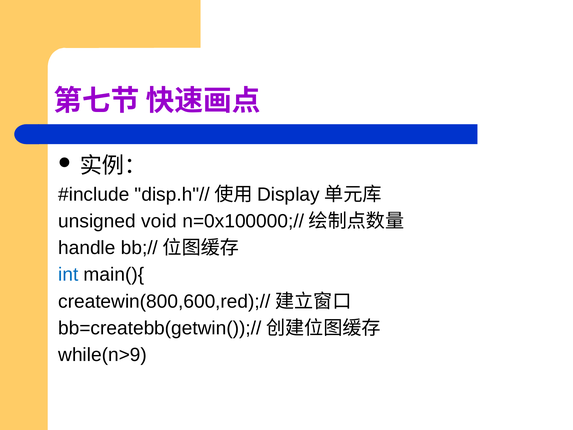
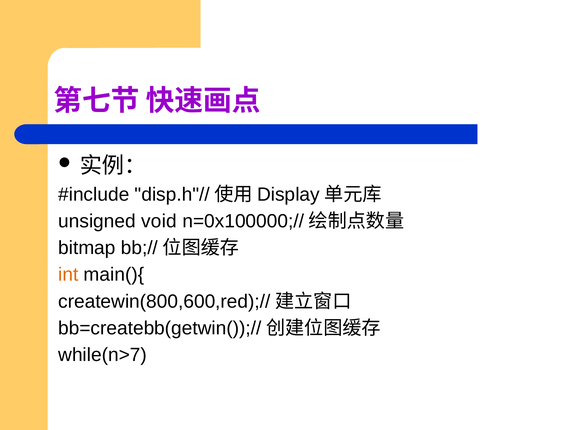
handle: handle -> bitmap
int colour: blue -> orange
while(n>9: while(n>9 -> while(n>7
